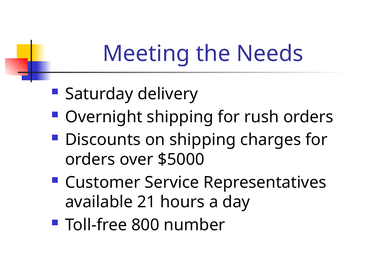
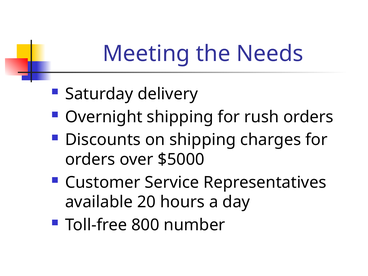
21: 21 -> 20
